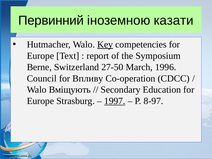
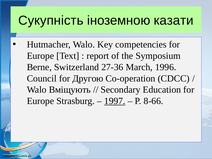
Первинний: Первинний -> Сукупність
Key underline: present -> none
27-50: 27-50 -> 27-36
Впливу: Впливу -> Другою
8-97: 8-97 -> 8-66
